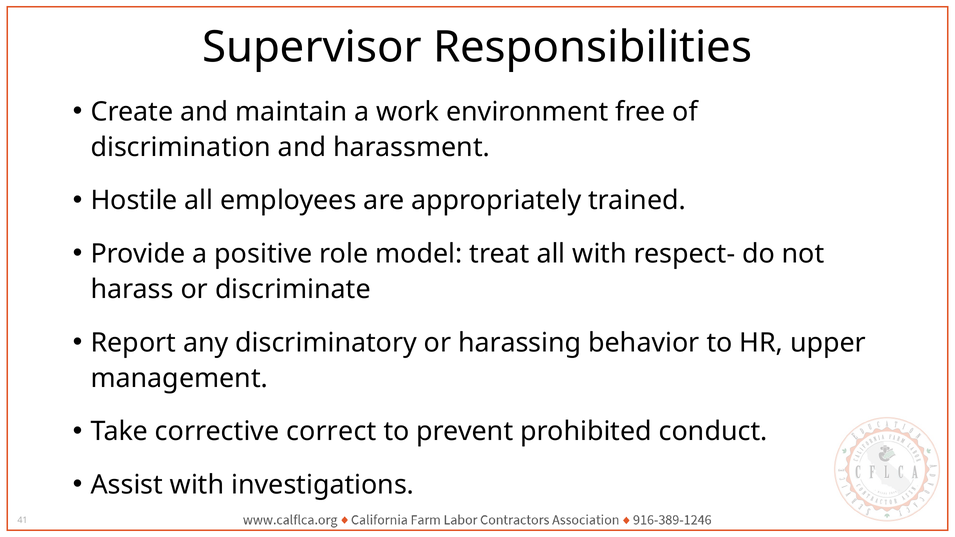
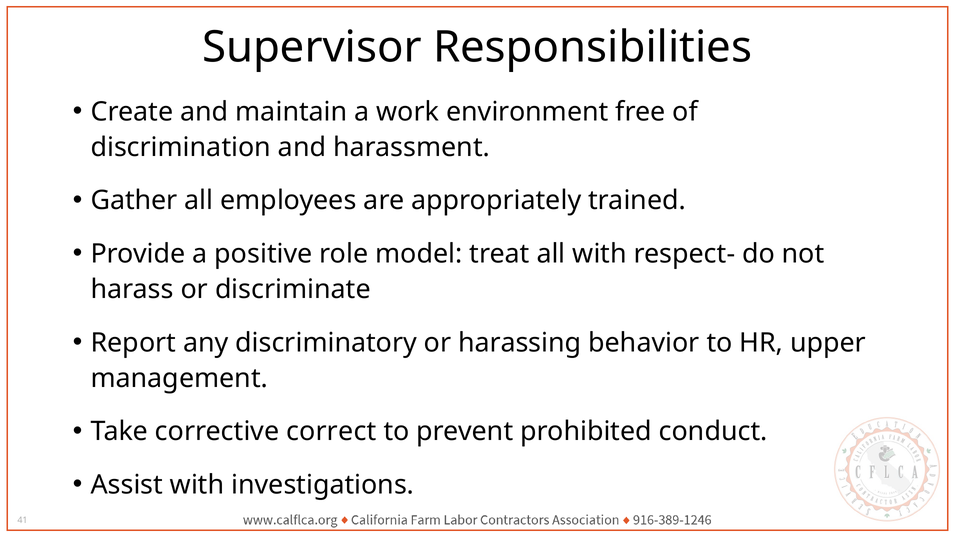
Hostile: Hostile -> Gather
